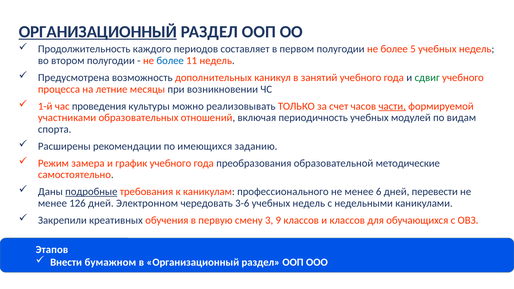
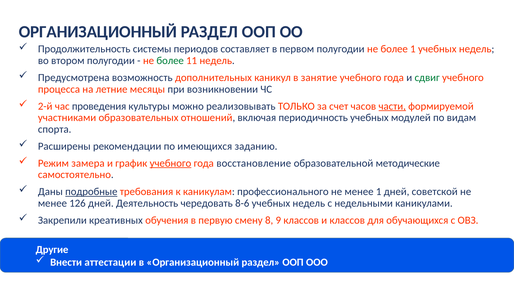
ОРГАНИЗАЦИОННЫЙ at (98, 32) underline: present -> none
каждого: каждого -> системы
более 5: 5 -> 1
более at (170, 61) colour: blue -> green
занятий: занятий -> занятие
1-й: 1-й -> 2-й
учебного at (170, 163) underline: none -> present
преобразования: преобразования -> восстановление
менее 6: 6 -> 1
перевести: перевести -> советской
Электронном: Электронном -> Деятельность
3-6: 3-6 -> 8-6
3: 3 -> 8
Этапов: Этапов -> Другие
бумажном: бумажном -> аттестации
